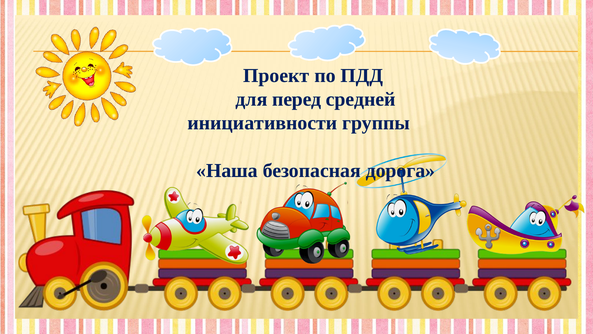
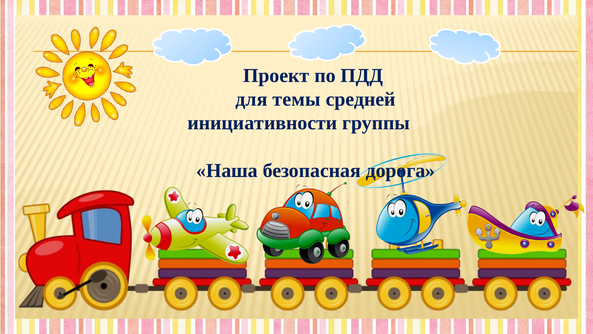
перед: перед -> темы
